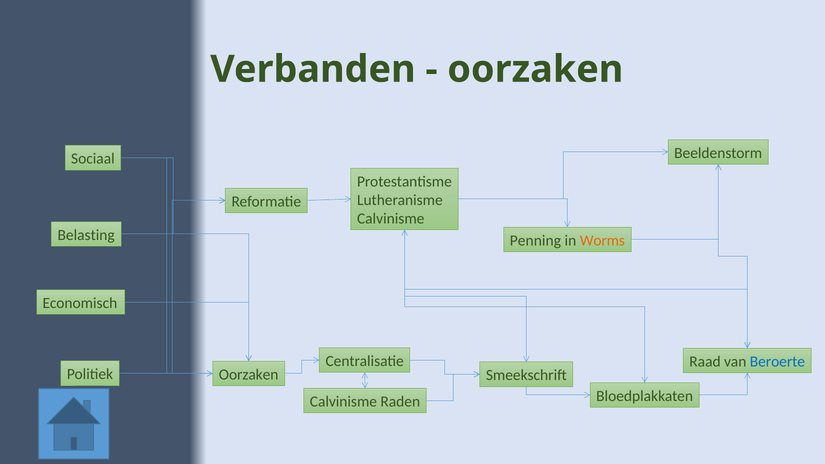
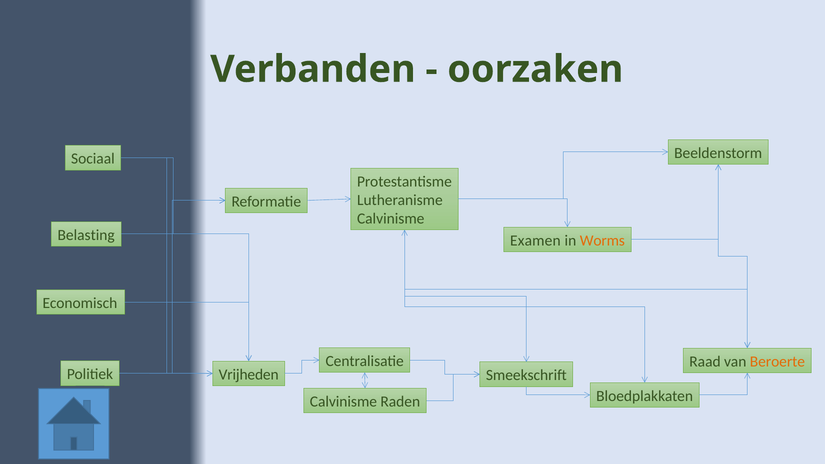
Penning: Penning -> Examen
Beroerte colour: blue -> orange
Politiek Oorzaken: Oorzaken -> Vrijheden
